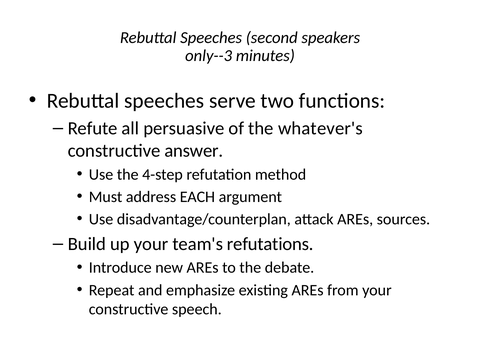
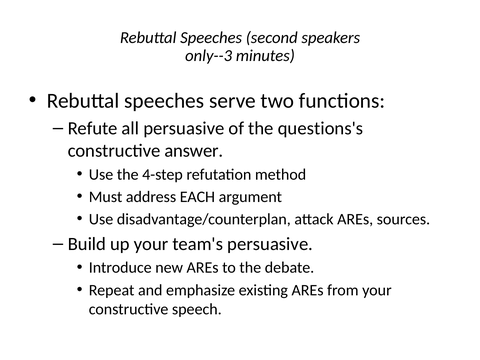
whatever's: whatever's -> questions's
team's refutations: refutations -> persuasive
